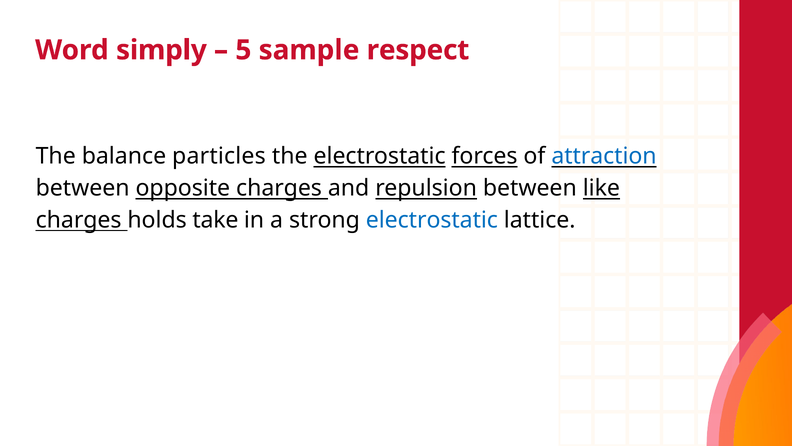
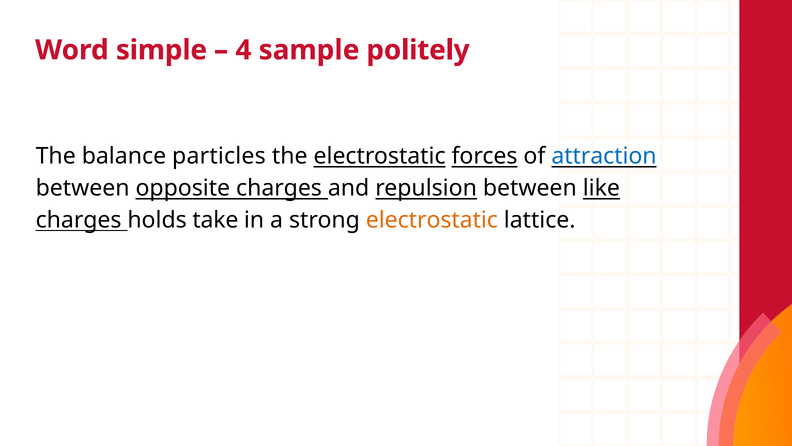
simply: simply -> simple
5: 5 -> 4
respect: respect -> politely
electrostatic at (432, 220) colour: blue -> orange
